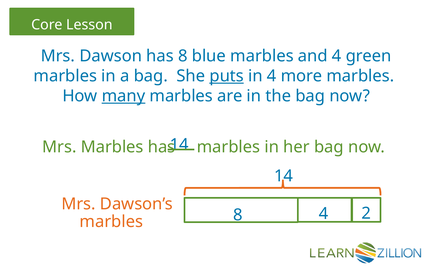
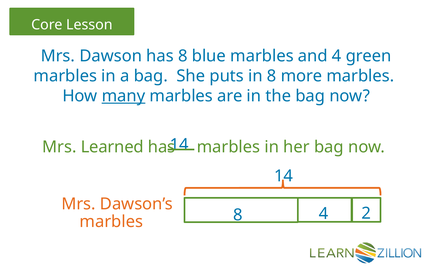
puts underline: present -> none
in 4: 4 -> 8
Mrs Marbles: Marbles -> Learned
